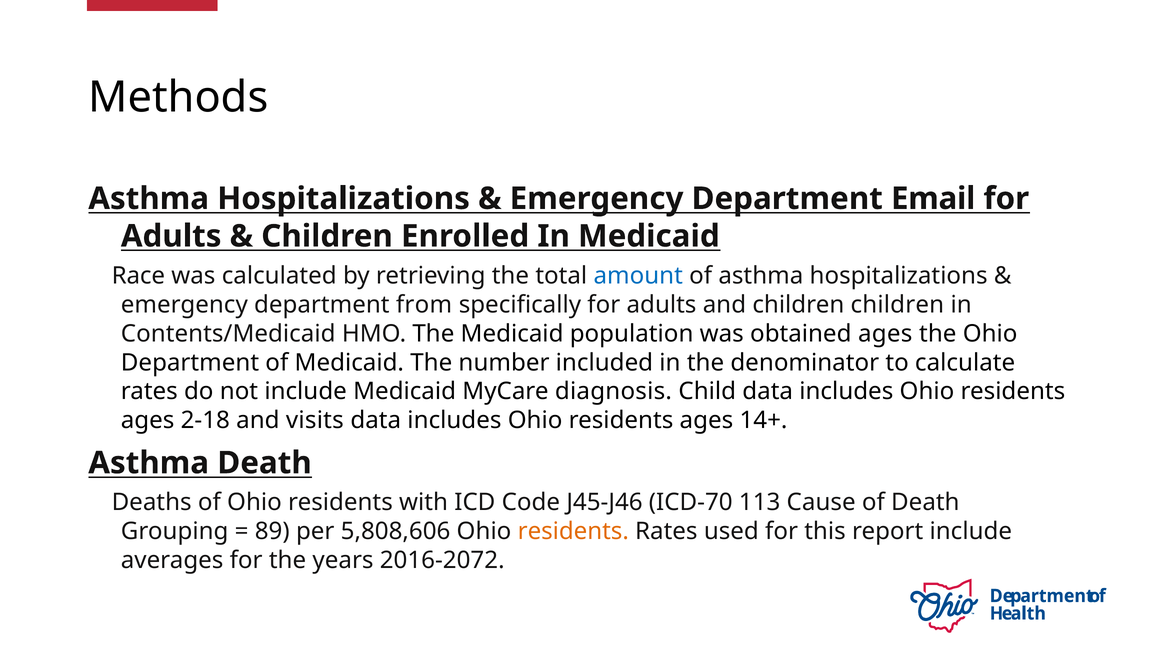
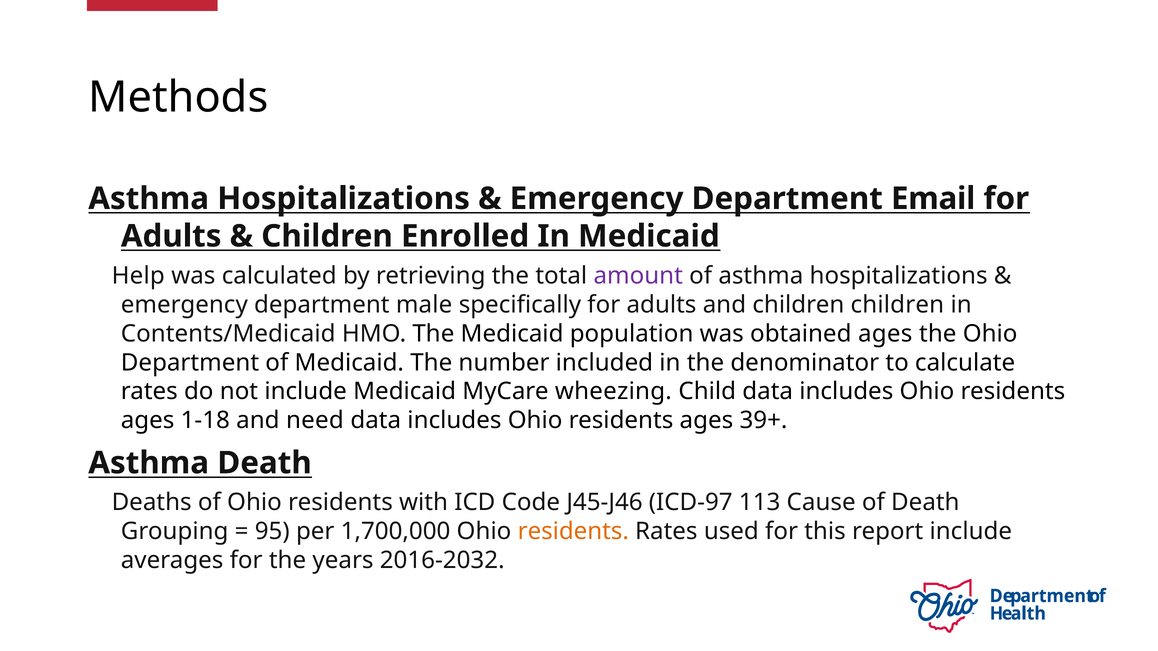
Race: Race -> Help
amount colour: blue -> purple
from: from -> male
diagnosis: diagnosis -> wheezing
2-18: 2-18 -> 1-18
visits: visits -> need
14+: 14+ -> 39+
ICD-70: ICD-70 -> ICD-97
89: 89 -> 95
5,808,606: 5,808,606 -> 1,700,000
2016-2072: 2016-2072 -> 2016-2032
